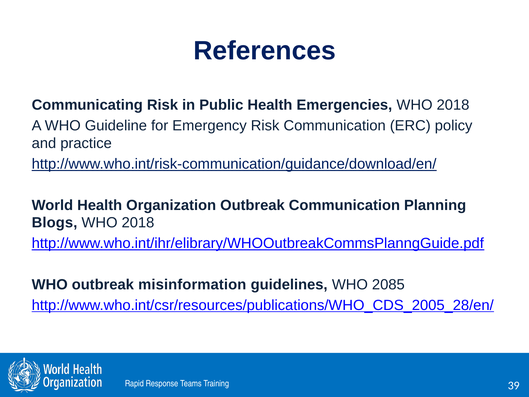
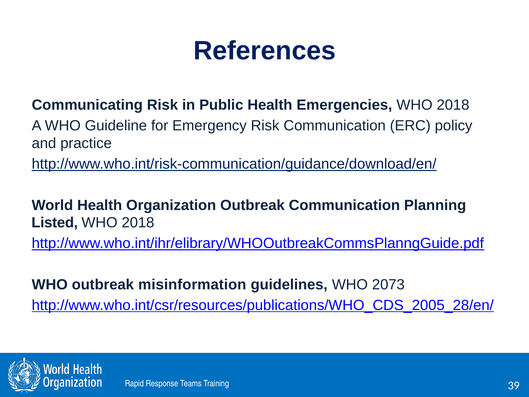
Blogs: Blogs -> Listed
2085: 2085 -> 2073
